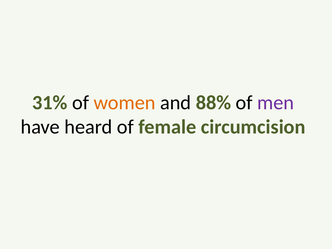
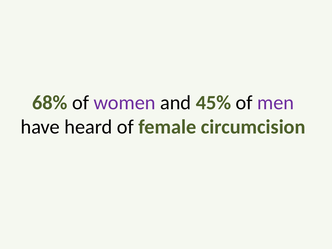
31%: 31% -> 68%
women colour: orange -> purple
88%: 88% -> 45%
